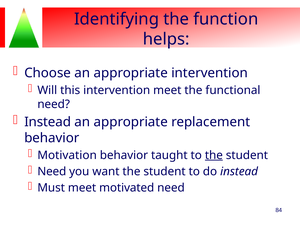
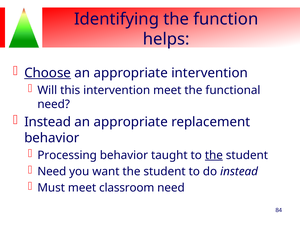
Choose underline: none -> present
Motivation: Motivation -> Processing
motivated: motivated -> classroom
